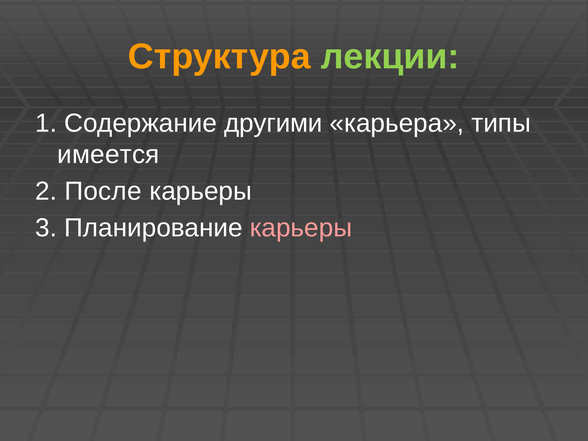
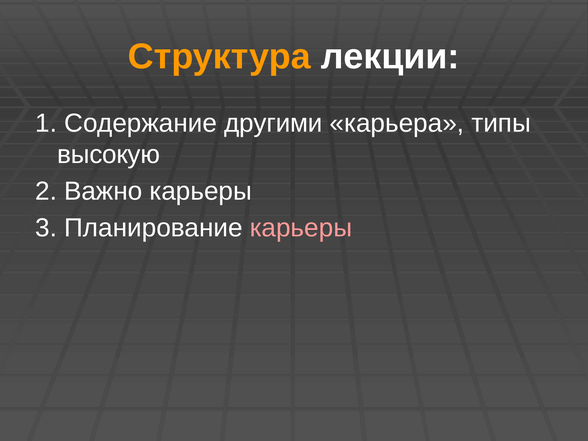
лекции colour: light green -> white
имеется: имеется -> высокую
После: После -> Важно
